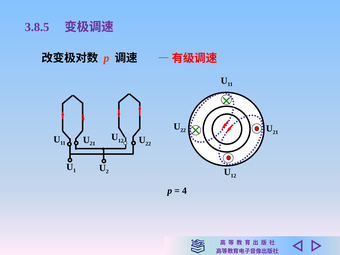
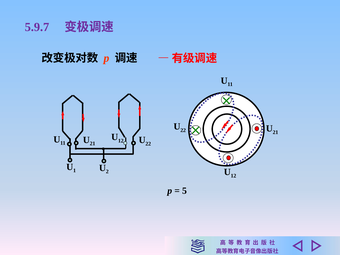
3.8.5: 3.8.5 -> 5.9.7
4: 4 -> 5
